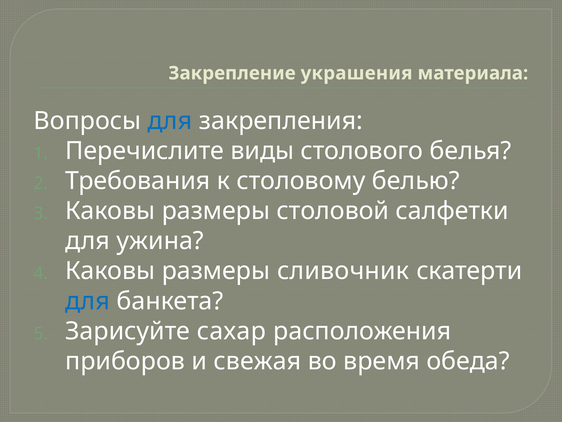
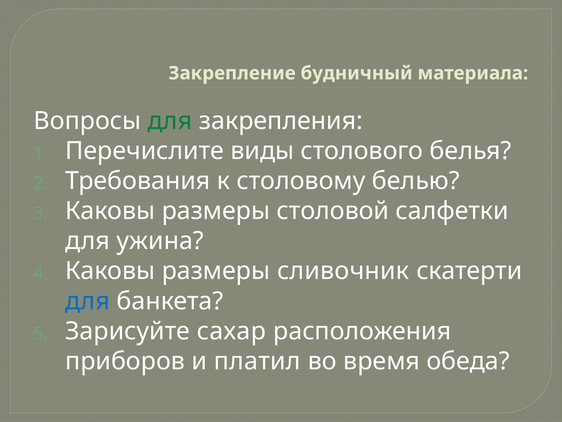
украшения: украшения -> будничный
для at (170, 121) colour: blue -> green
свежая: свежая -> платил
